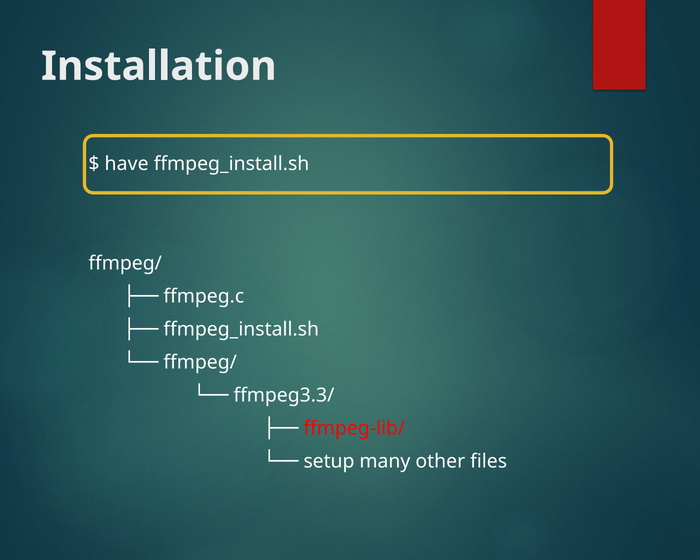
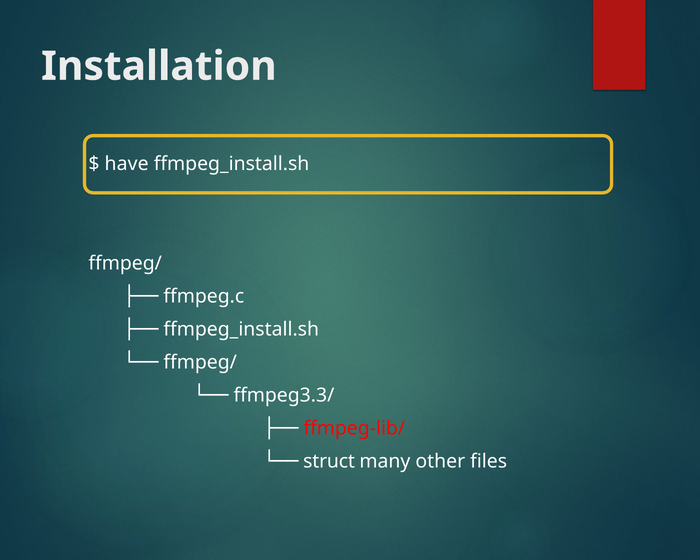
setup: setup -> struct
